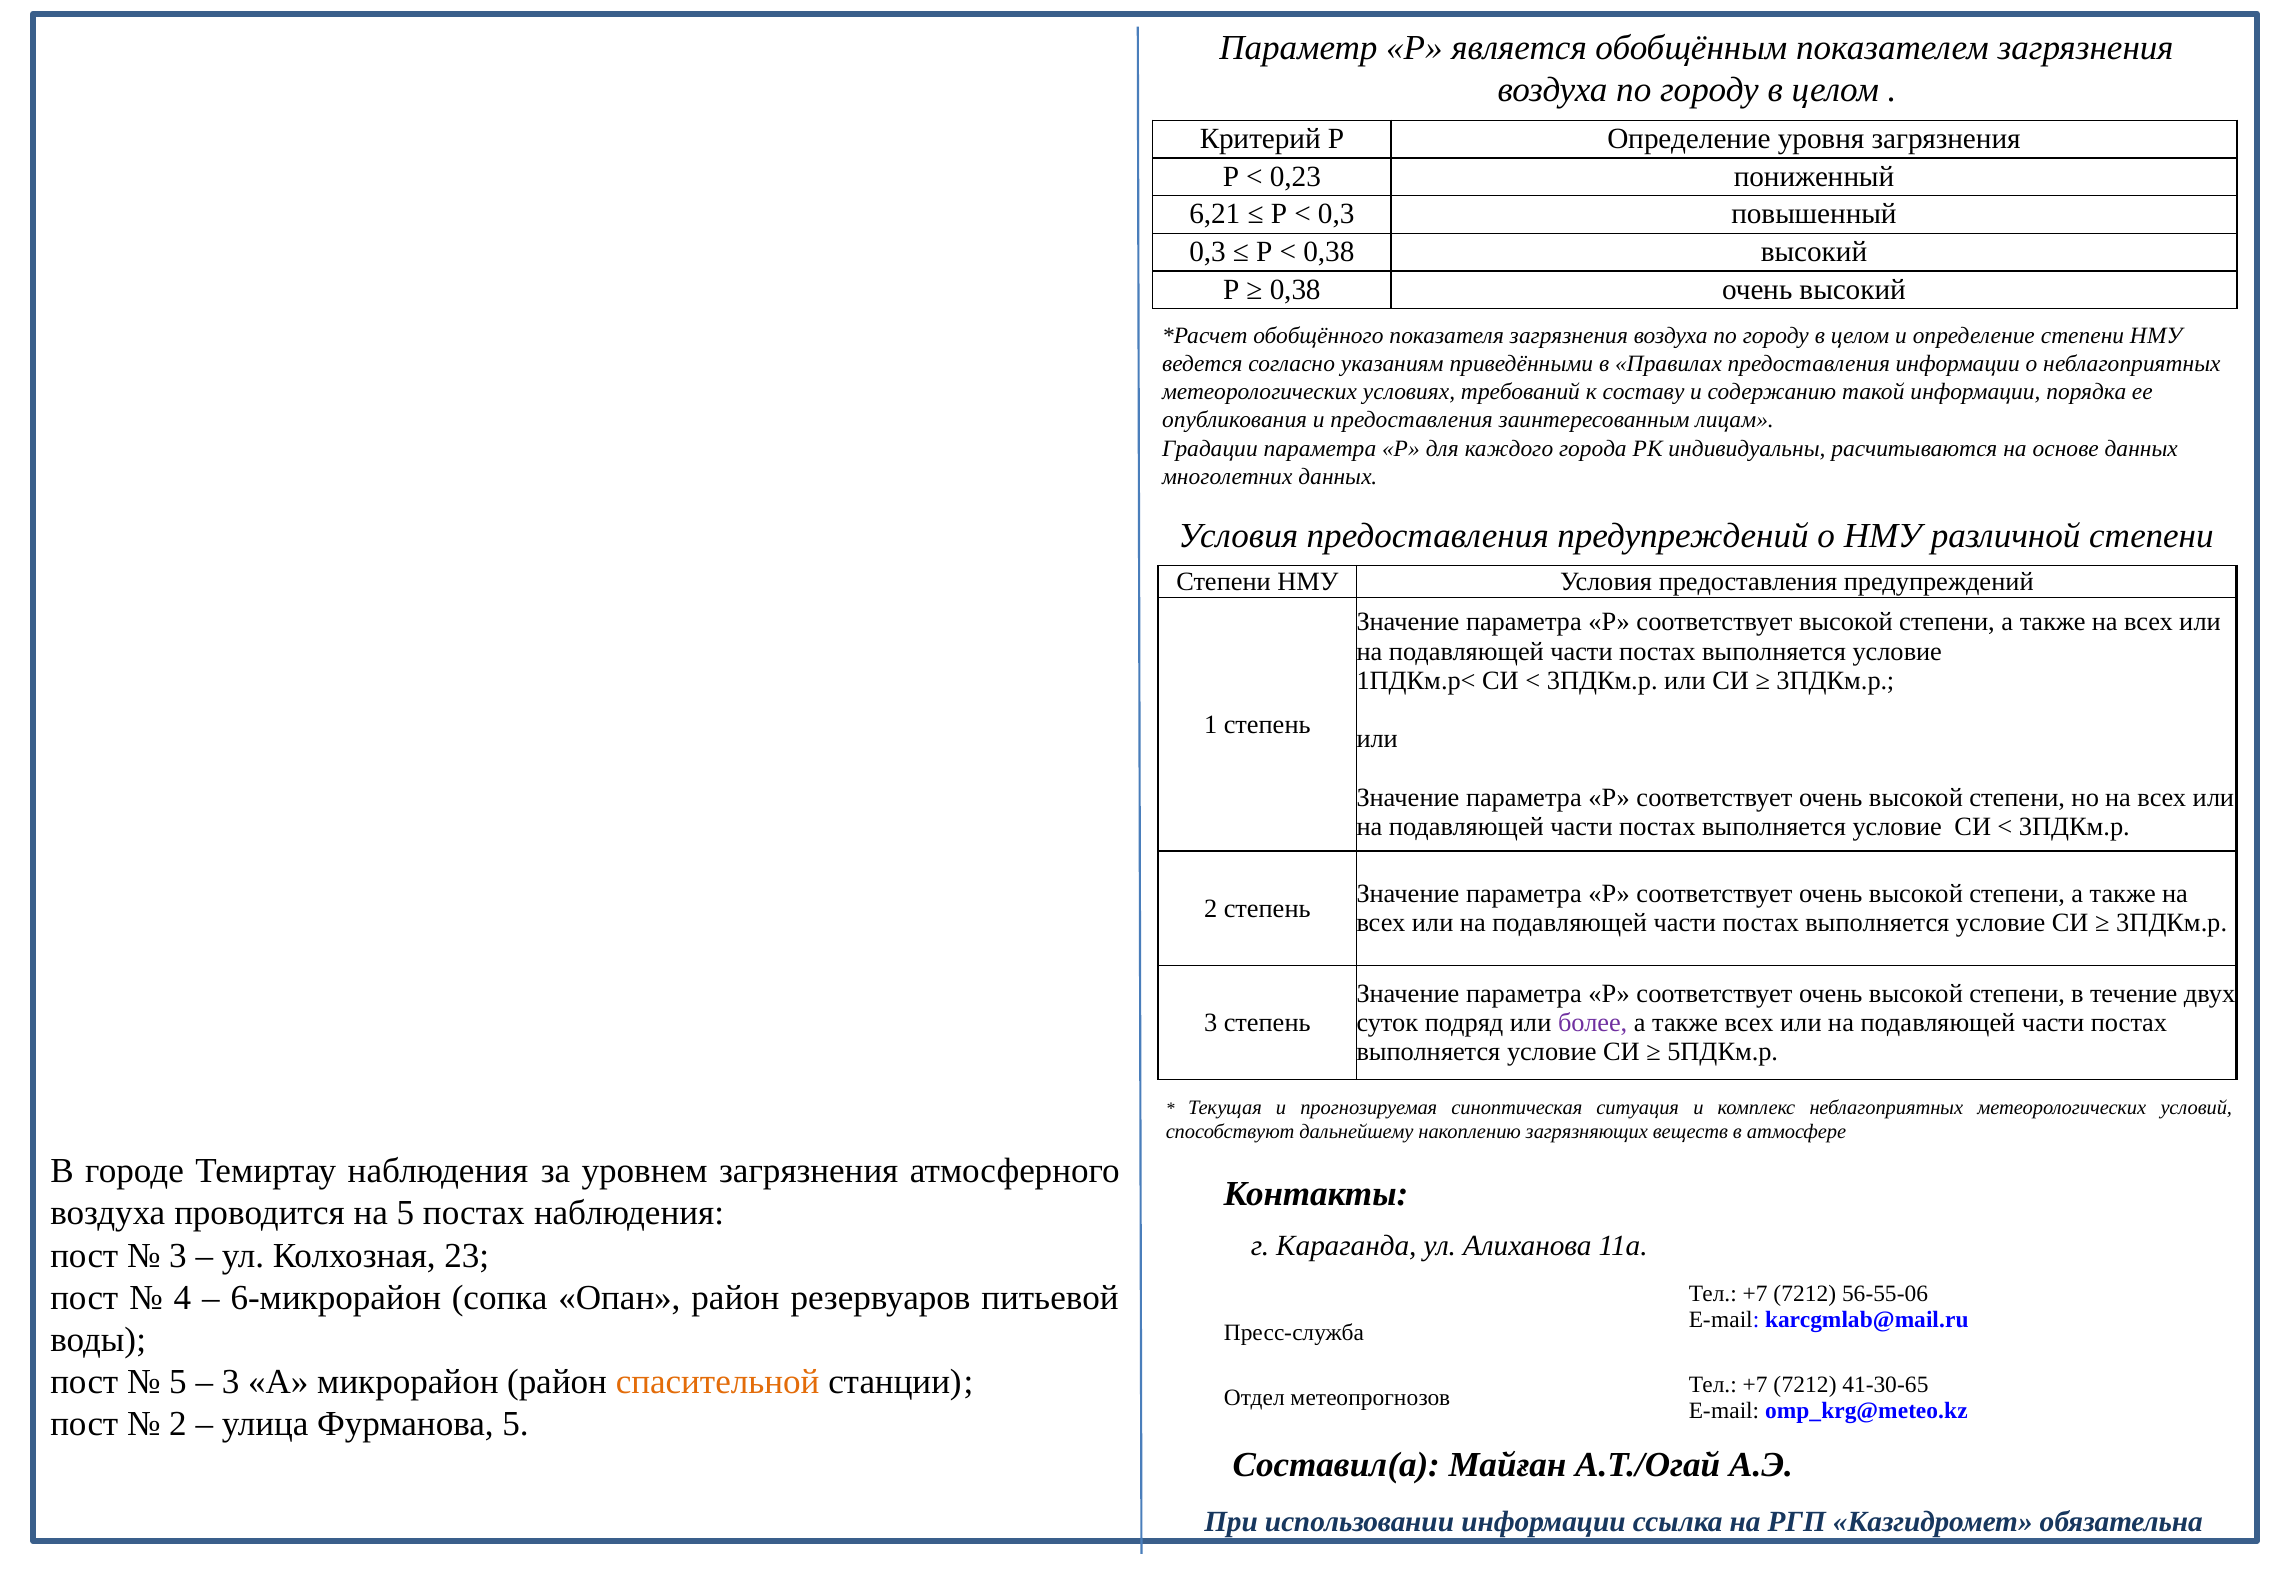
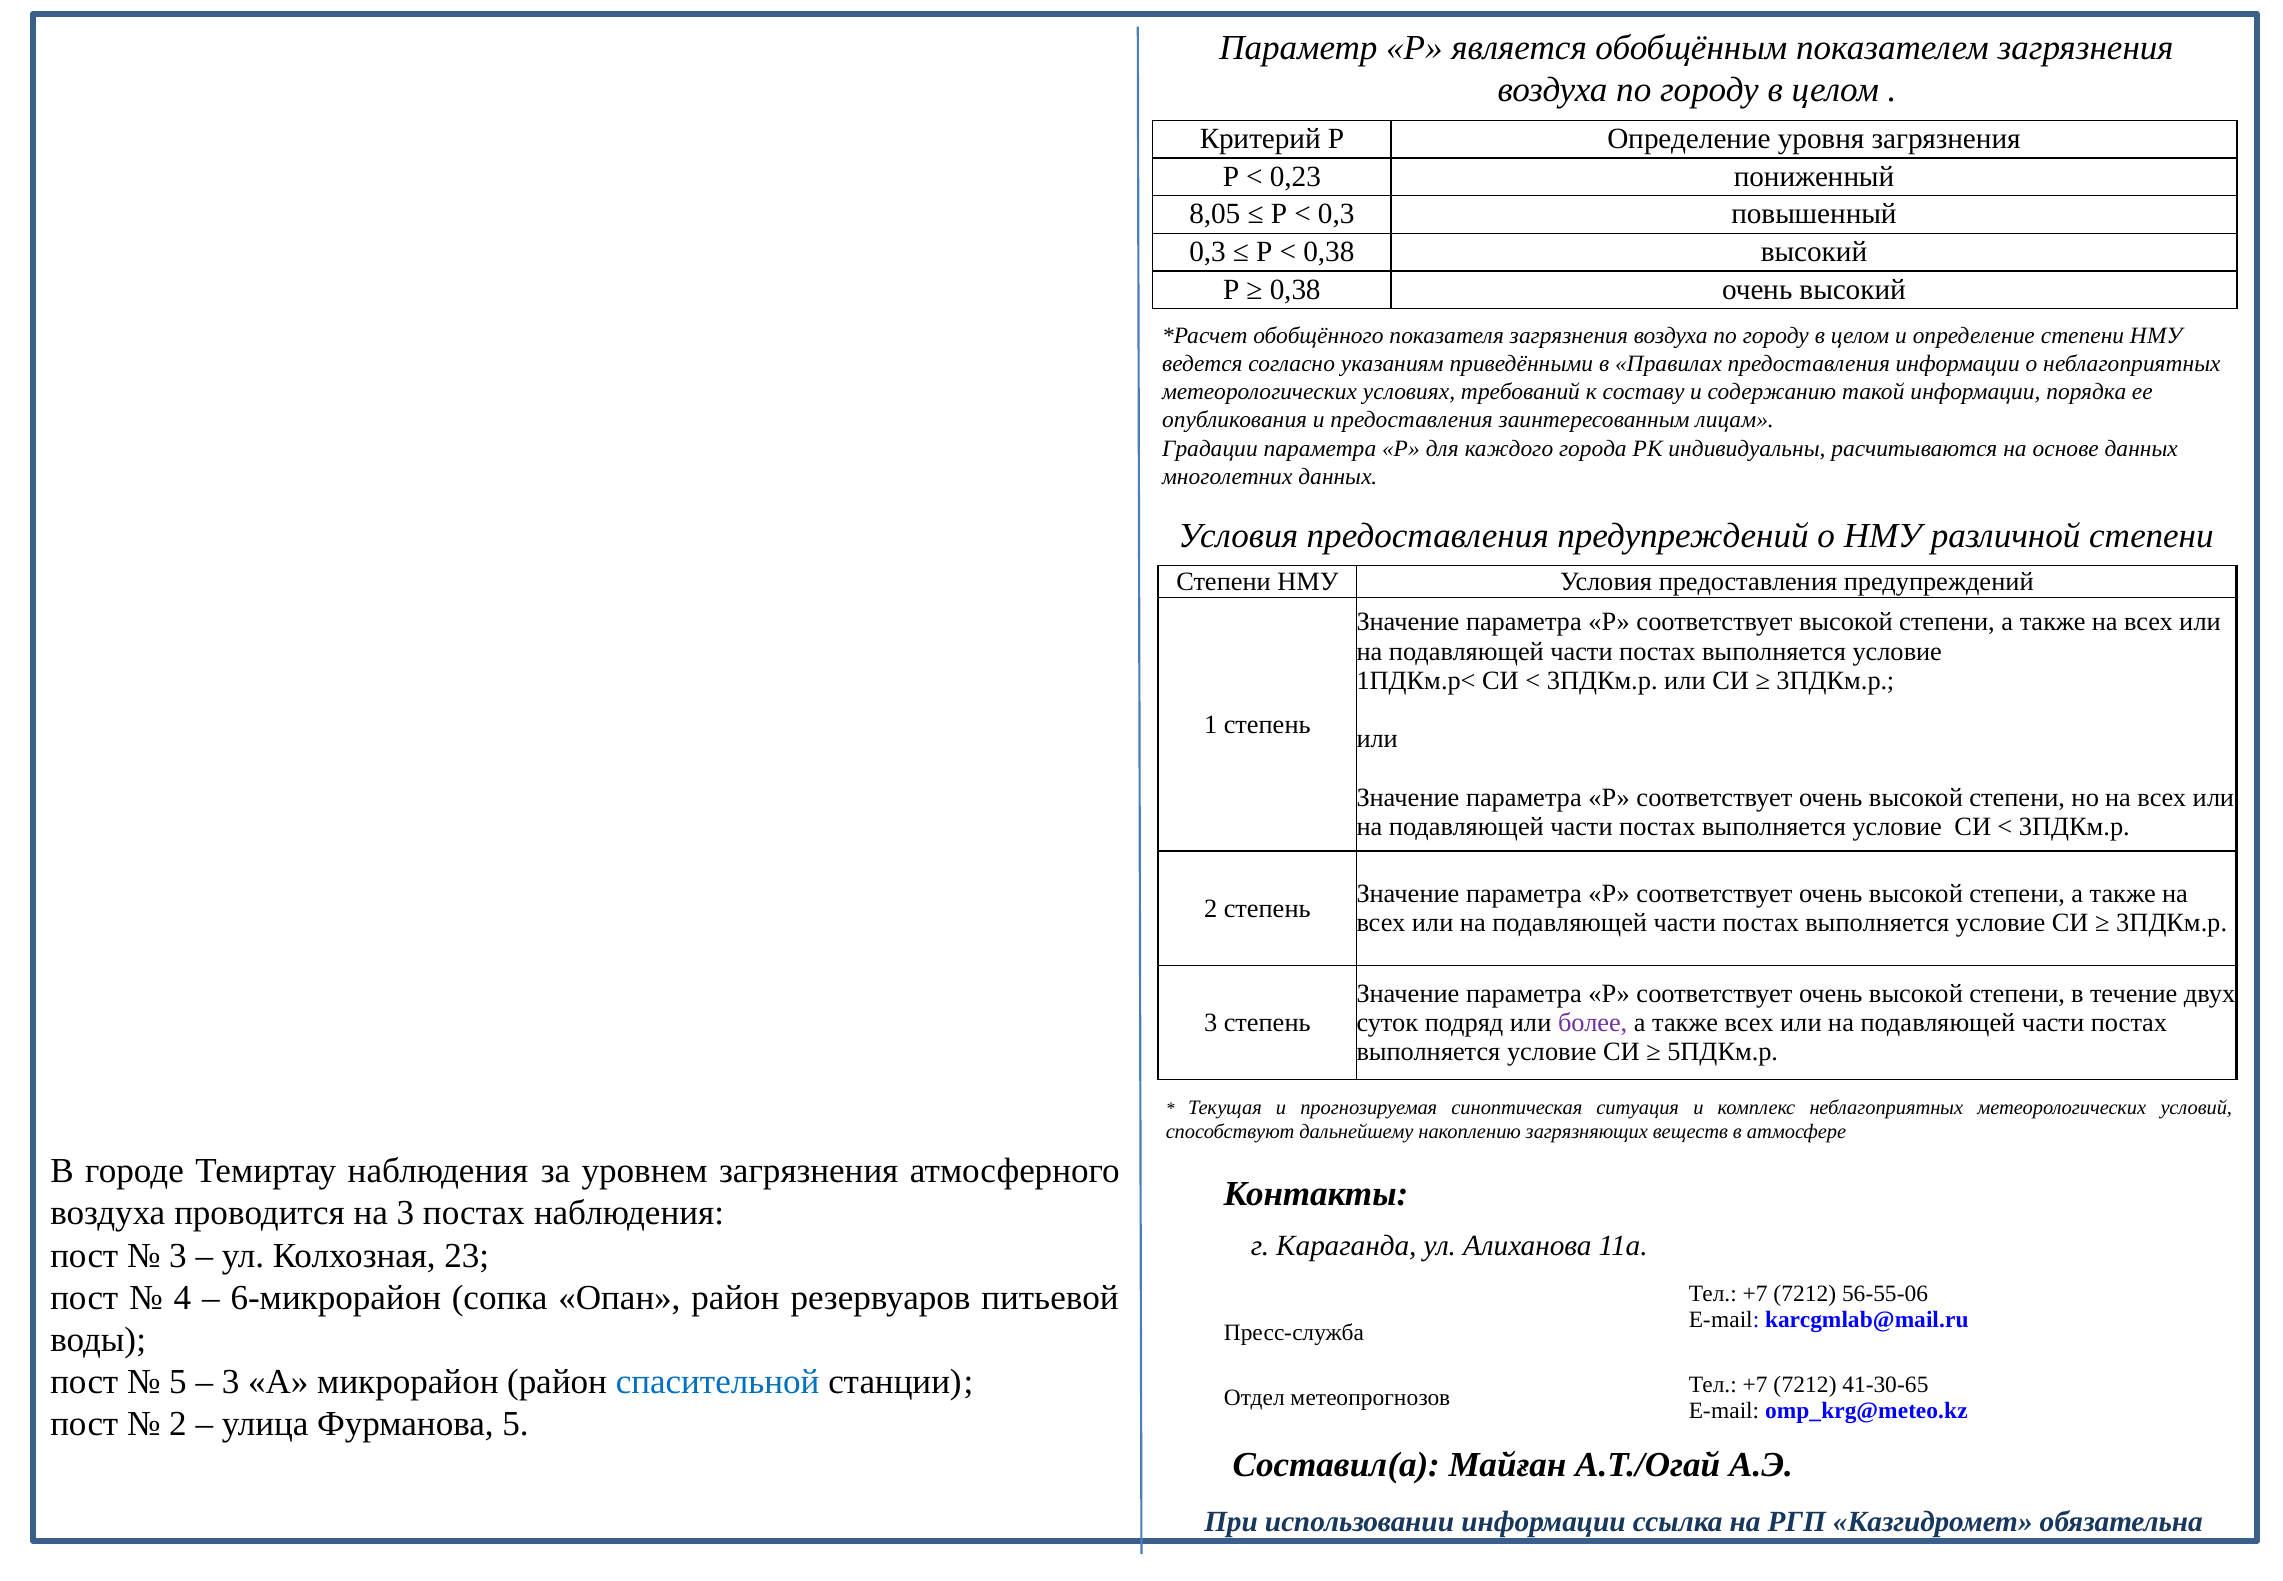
6,21: 6,21 -> 8,05
на 5: 5 -> 3
спасительной colour: orange -> blue
